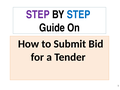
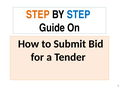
STEP at (38, 15) colour: purple -> orange
